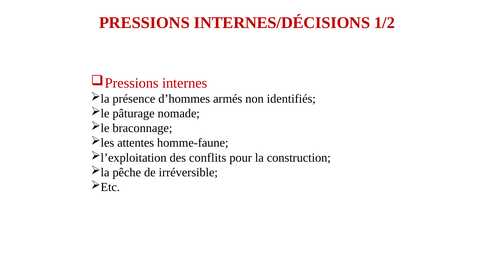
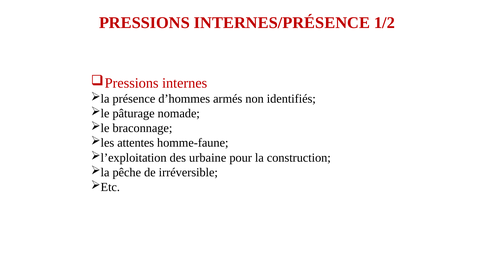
INTERNES/DÉCISIONS: INTERNES/DÉCISIONS -> INTERNES/PRÉSENCE
conflits: conflits -> urbaine
